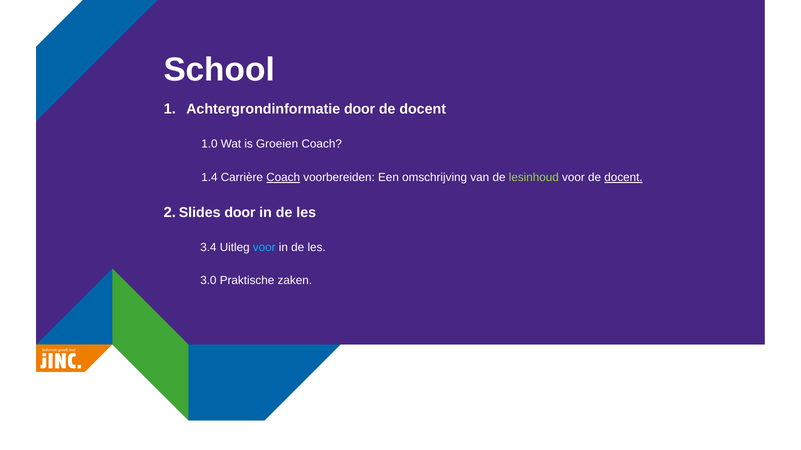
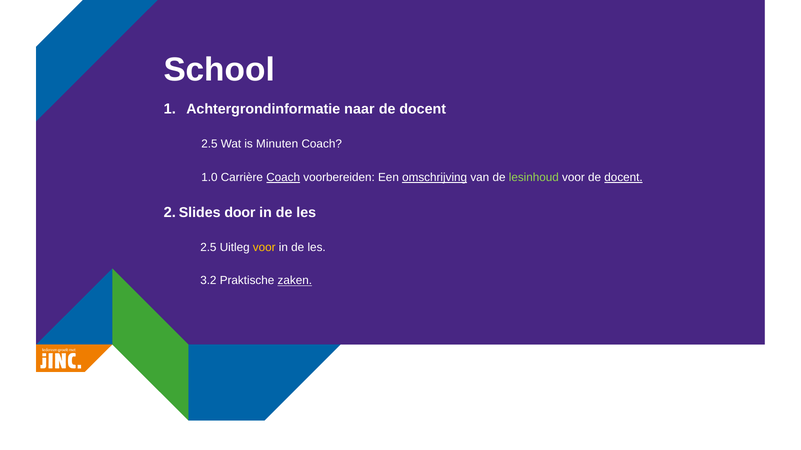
Achtergrondinformatie door: door -> naar
1.0 at (209, 144): 1.0 -> 2.5
Groeien: Groeien -> Minuten
1.4: 1.4 -> 1.0
omschrijving underline: none -> present
3.4 at (208, 247): 3.4 -> 2.5
voor at (264, 247) colour: light blue -> yellow
3.0: 3.0 -> 3.2
zaken underline: none -> present
